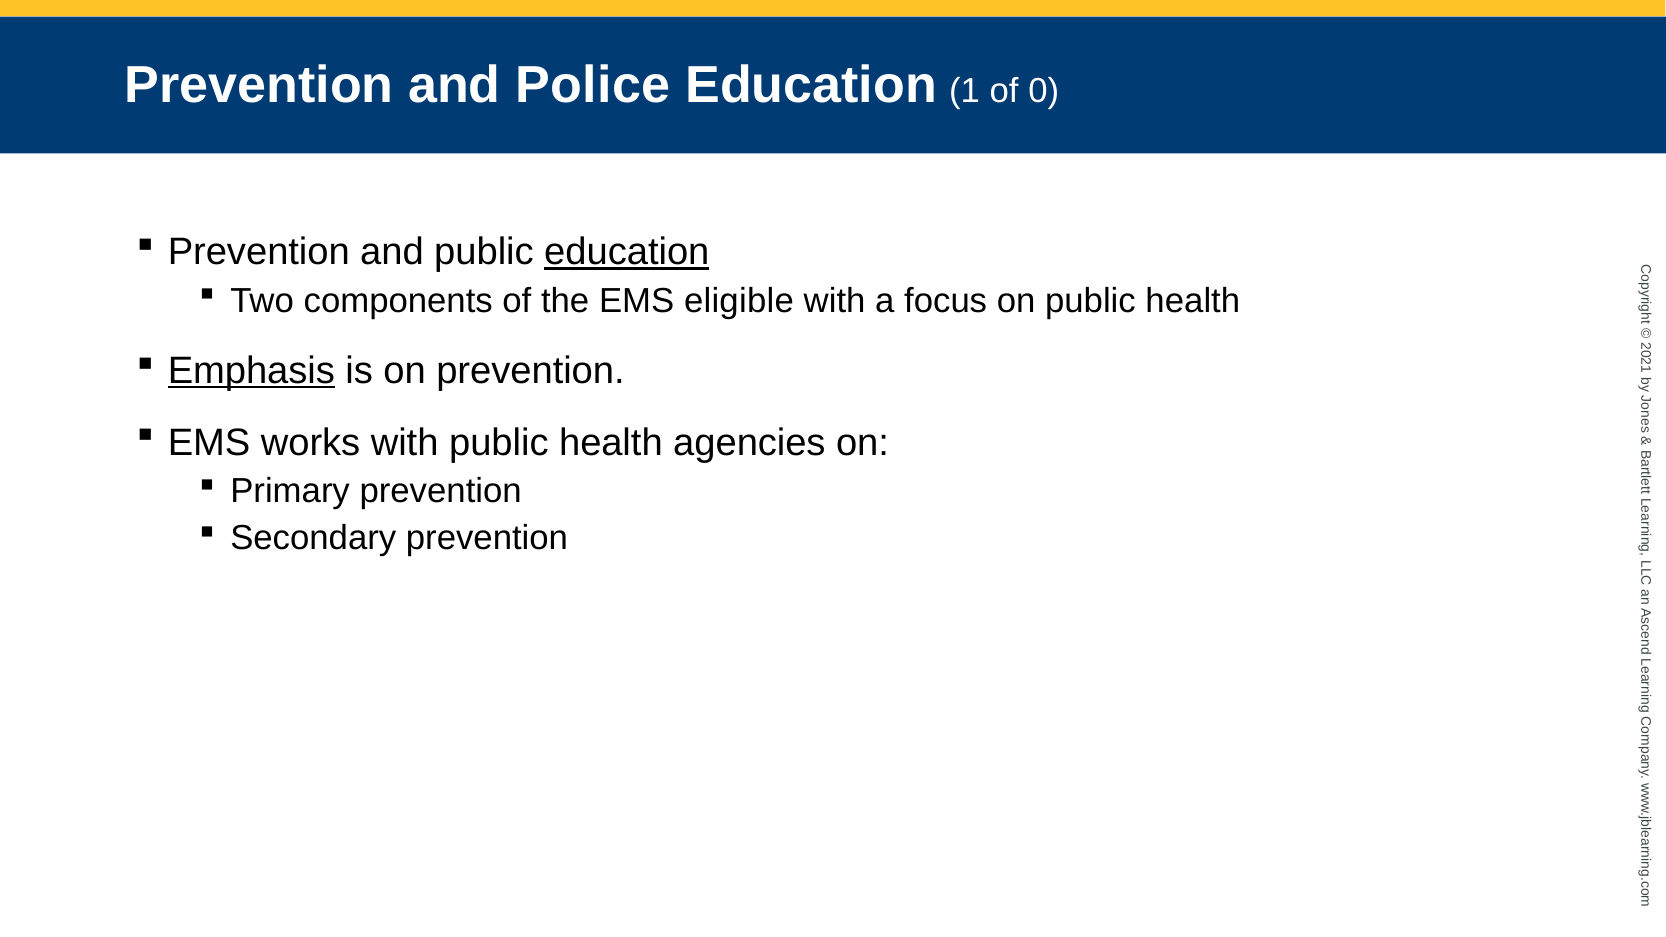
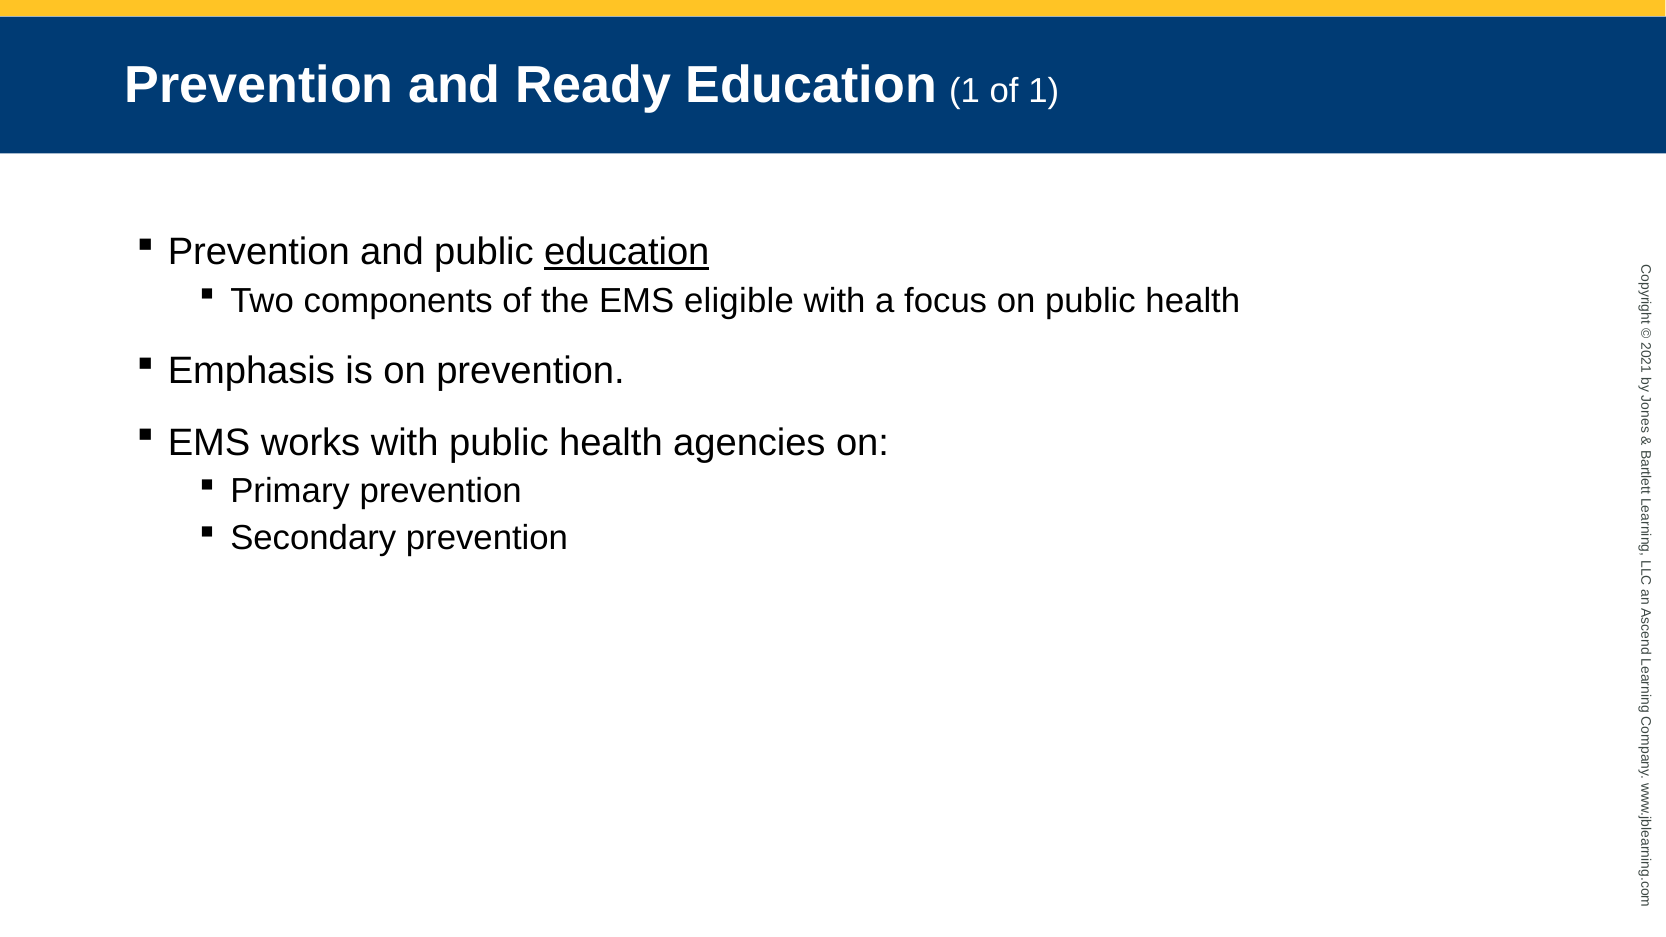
Police: Police -> Ready
of 0: 0 -> 1
Emphasis underline: present -> none
